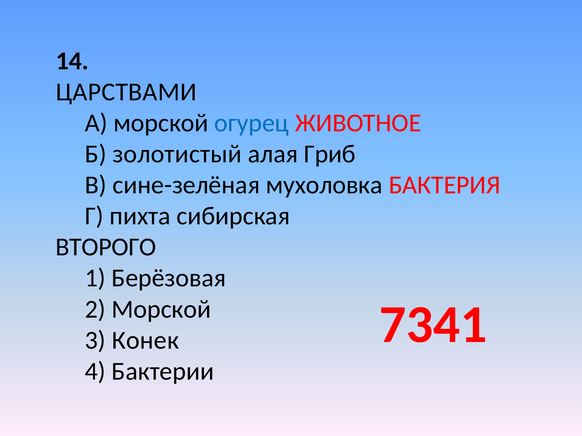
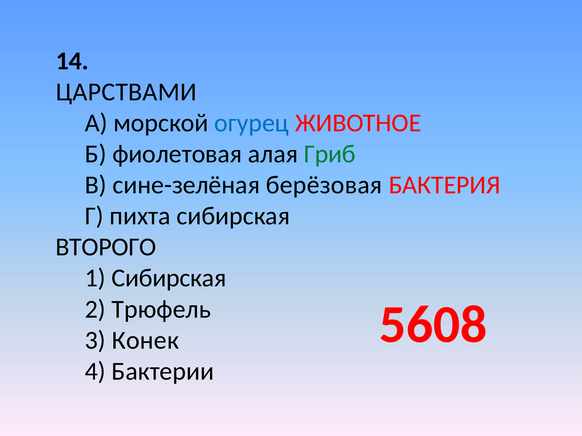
золотистый: золотистый -> фиолетовая
Гриб colour: black -> green
мухоловка: мухоловка -> берёзовая
1 Берёзовая: Берёзовая -> Сибирская
2 Морской: Морской -> Трюфель
7341: 7341 -> 5608
